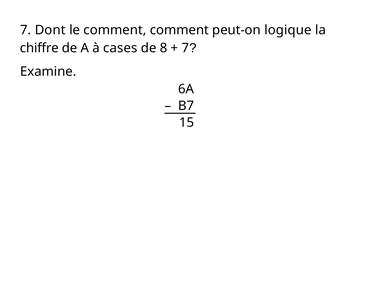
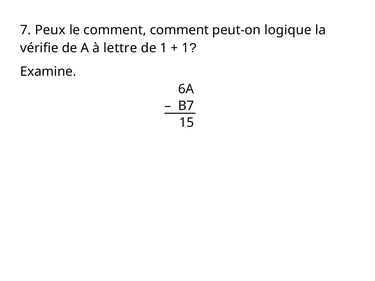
Dont: Dont -> Peux
chiffre: chiffre -> vérifie
cases: cases -> lettre
de 8: 8 -> 1
7 at (185, 48): 7 -> 1
